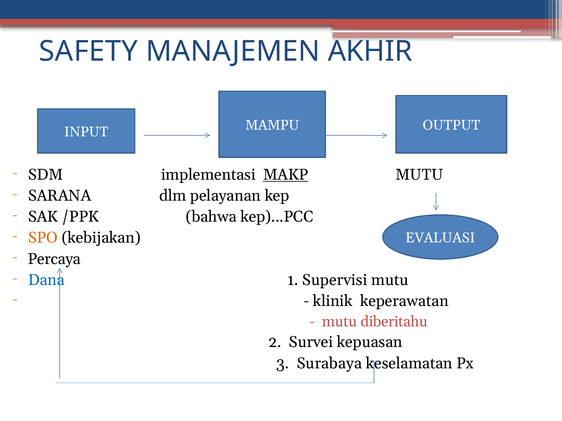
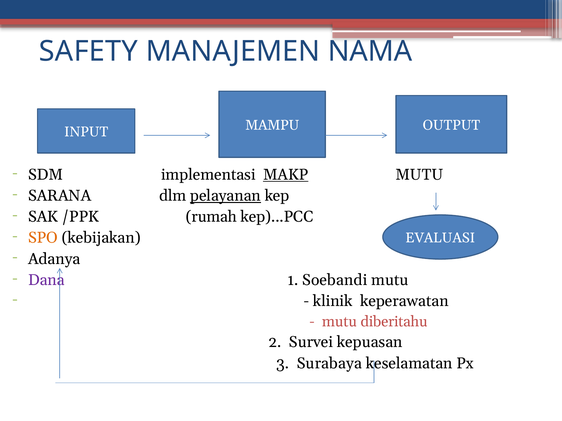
AKHIR: AKHIR -> NAMA
pelayanan underline: none -> present
bahwa: bahwa -> rumah
Percaya: Percaya -> Adanya
Dana colour: blue -> purple
Supervisi: Supervisi -> Soebandi
